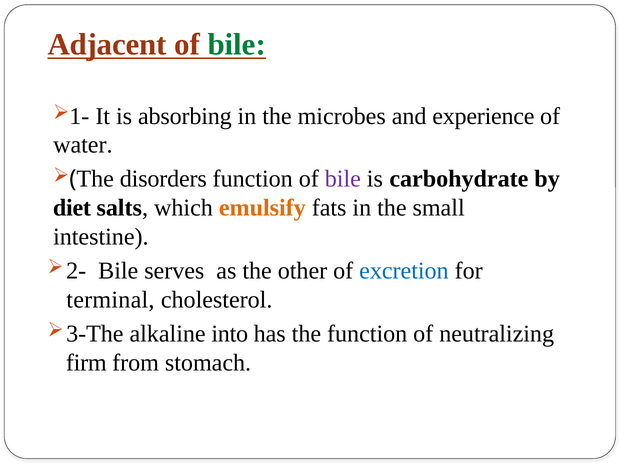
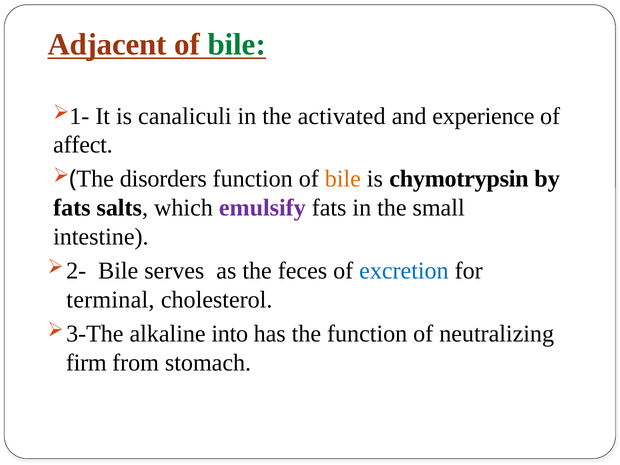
absorbing: absorbing -> canaliculi
microbes: microbes -> activated
water: water -> affect
bile at (343, 179) colour: purple -> orange
carbohydrate: carbohydrate -> chymotrypsin
diet at (72, 208): diet -> fats
emulsify colour: orange -> purple
other: other -> feces
